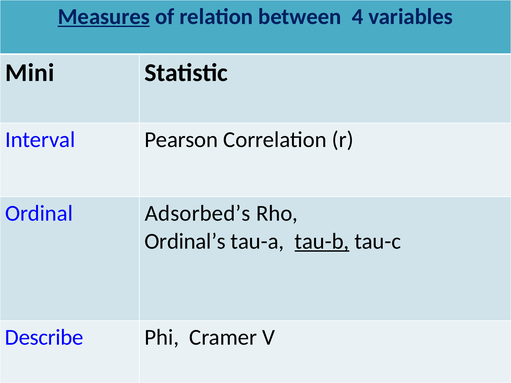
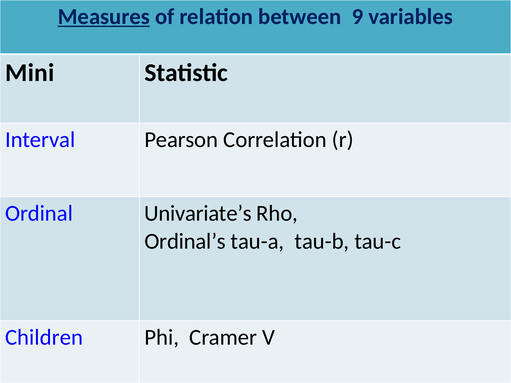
4: 4 -> 9
Adsorbed’s: Adsorbed’s -> Univariate’s
tau-b underline: present -> none
Describe: Describe -> Children
